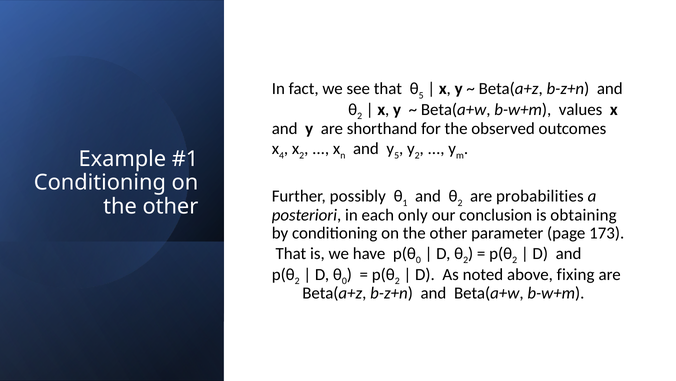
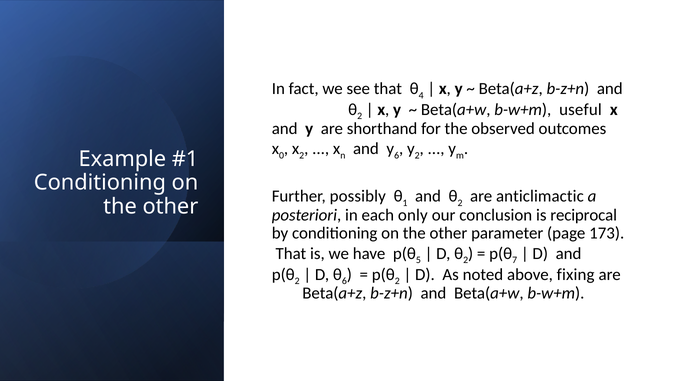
5 at (421, 95): 5 -> 4
values: values -> useful
4: 4 -> 0
y 5: 5 -> 6
probabilities: probabilities -> anticlimactic
obtaining: obtaining -> reciprocal
0 at (418, 260): 0 -> 5
2 at (515, 260): 2 -> 7
0 at (344, 280): 0 -> 6
